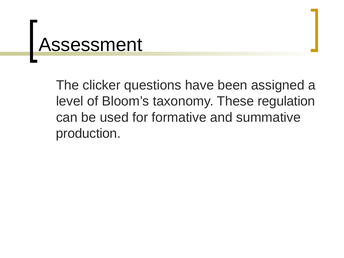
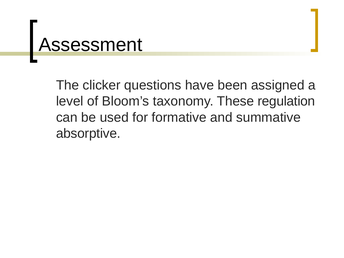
production: production -> absorptive
